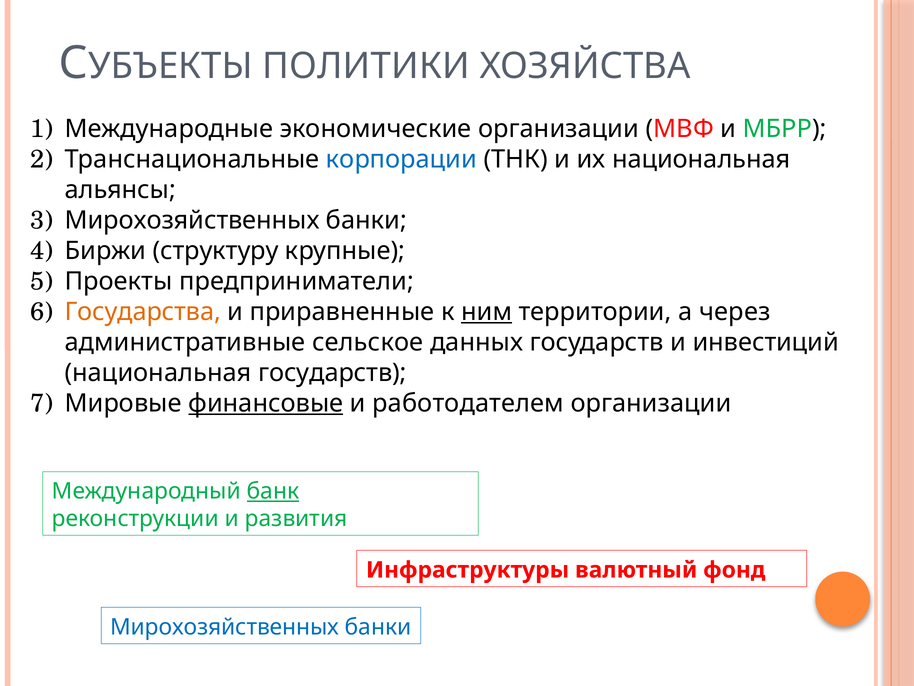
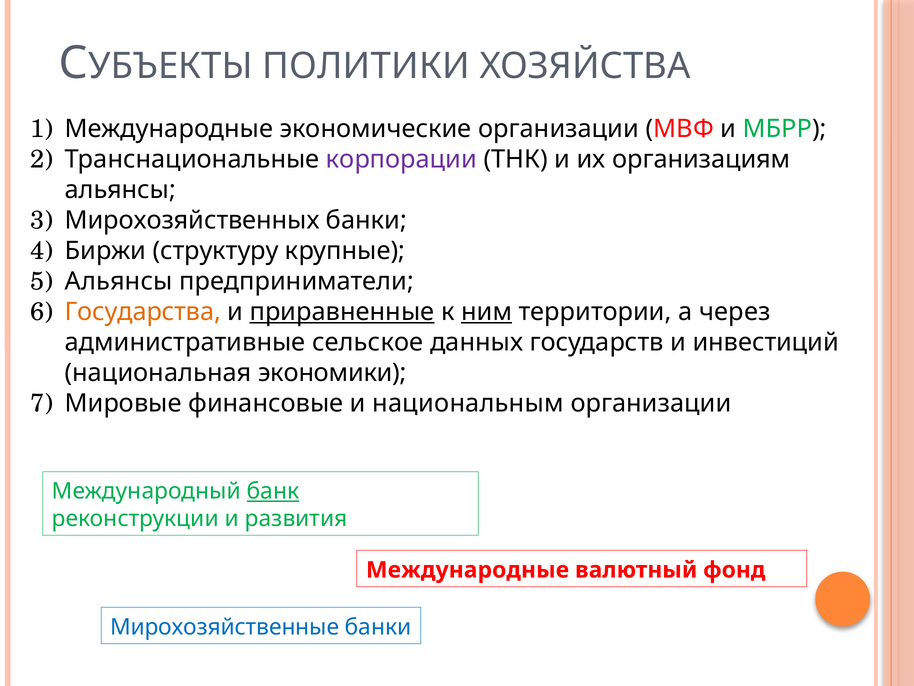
корпорации colour: blue -> purple
их национальная: национальная -> организациям
Проекты at (119, 281): Проекты -> Альянсы
приравненные underline: none -> present
национальная государств: государств -> экономики
финансовые underline: present -> none
работодателем: работодателем -> национальным
Инфраструктуры at (468, 570): Инфраструктуры -> Международные
Мирохозяйственных at (225, 627): Мирохозяйственных -> Мирохозяйственные
